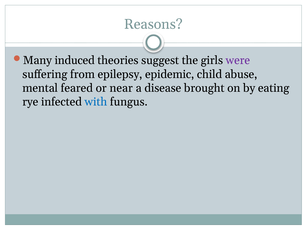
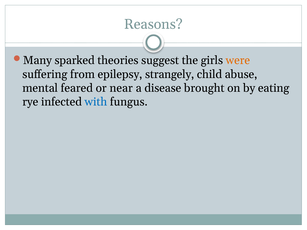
induced: induced -> sparked
were colour: purple -> orange
epidemic: epidemic -> strangely
